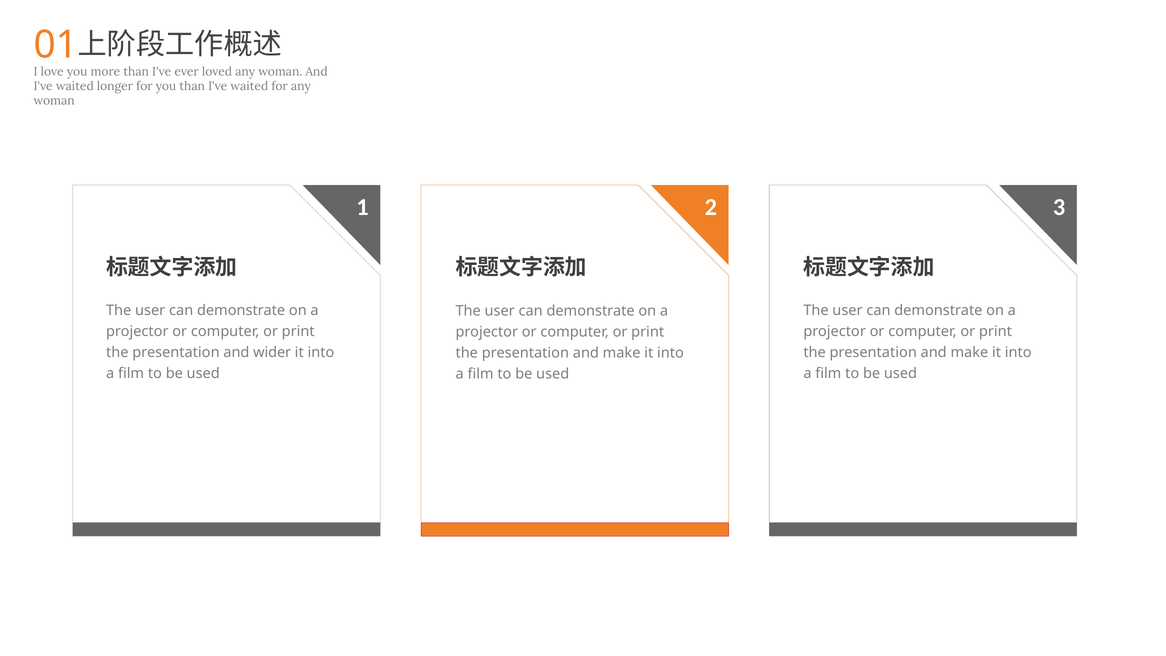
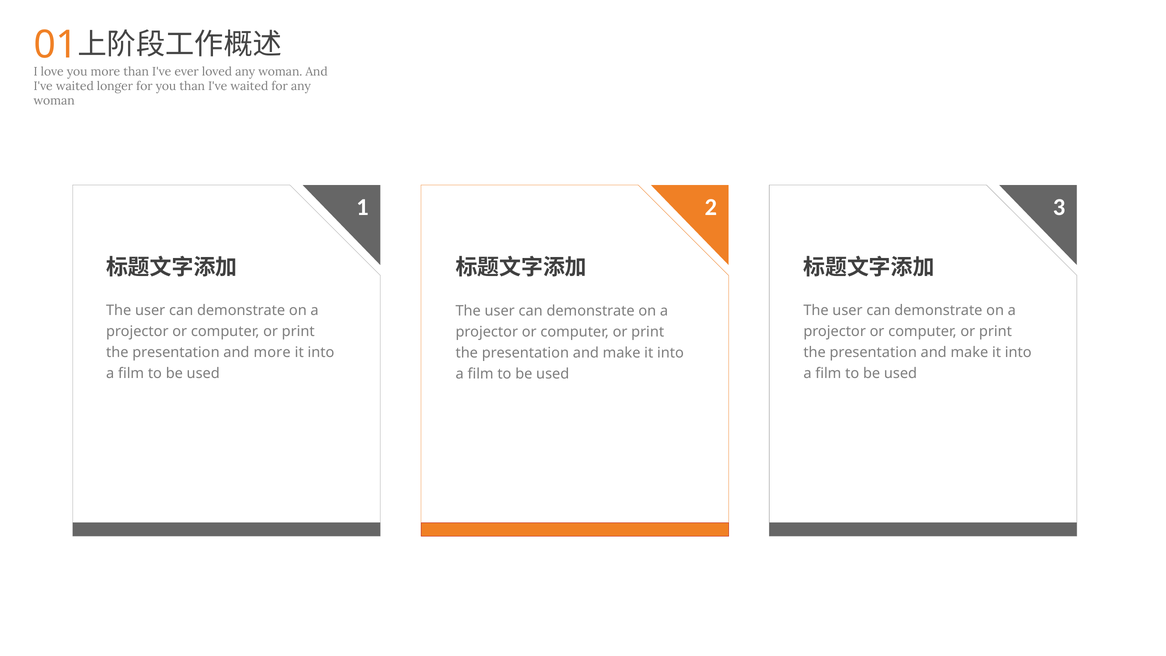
and wider: wider -> more
